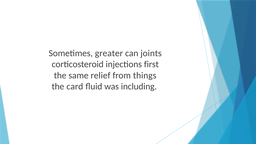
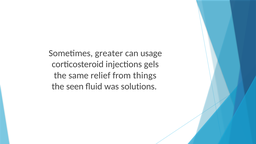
joints: joints -> usage
first: first -> gels
card: card -> seen
including: including -> solutions
